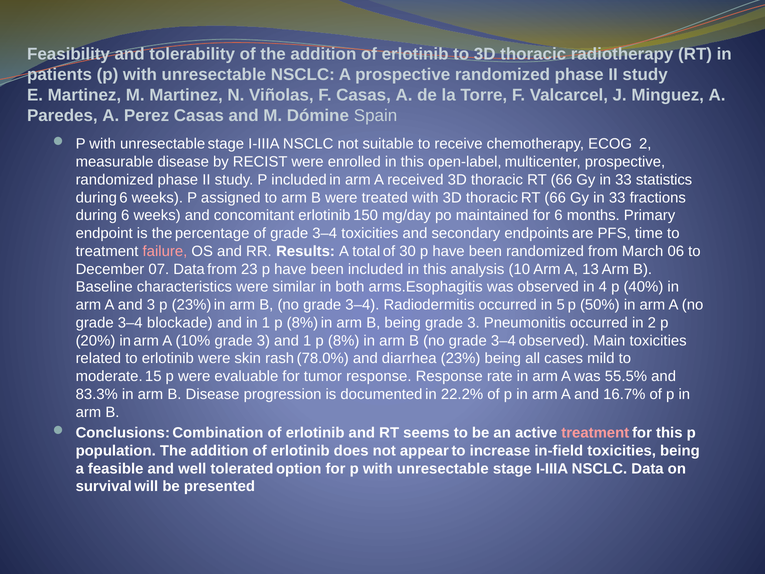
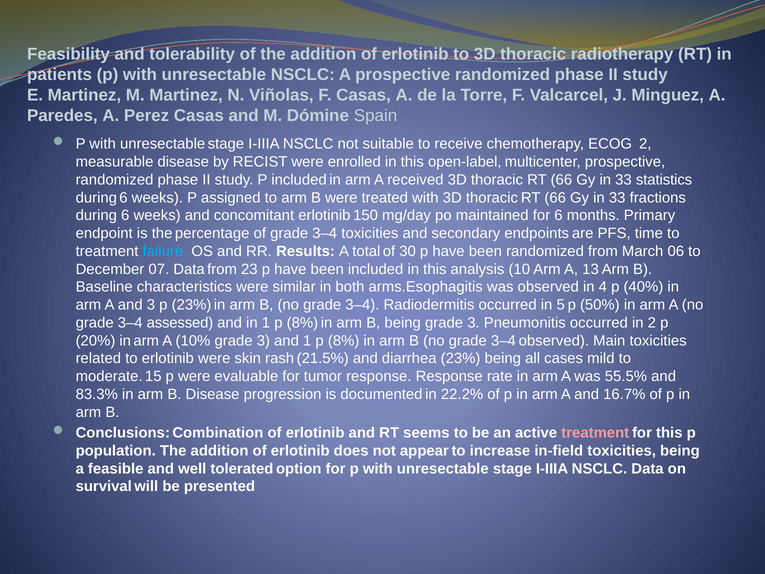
failure colour: pink -> light blue
blockade: blockade -> assessed
78.0%: 78.0% -> 21.5%
